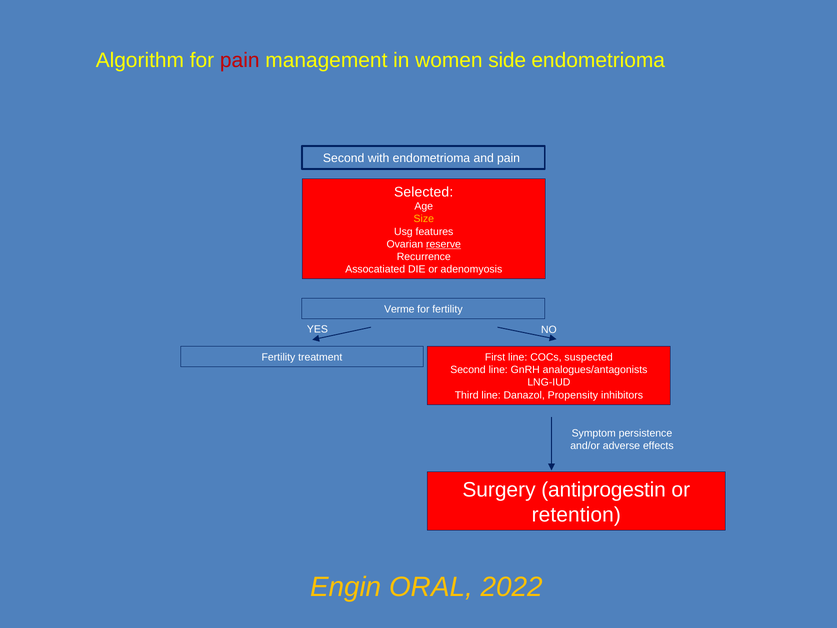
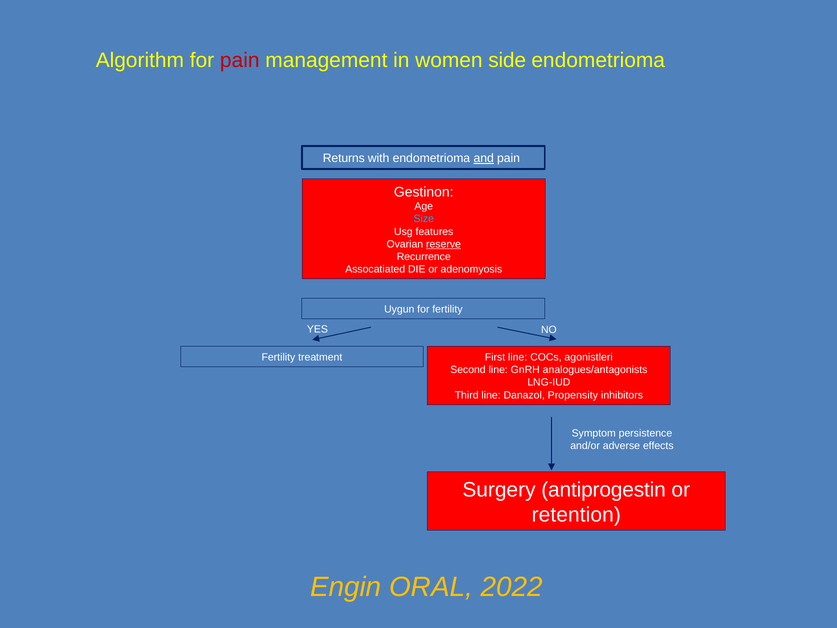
Second at (344, 158): Second -> Returns
and underline: none -> present
Selected: Selected -> Gestinon
Size colour: yellow -> light blue
Verme: Verme -> Uygun
suspected: suspected -> agonistleri
